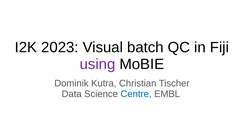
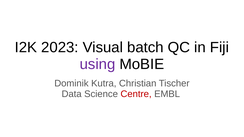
Centre colour: blue -> red
